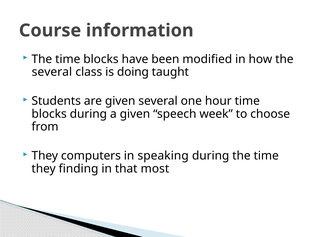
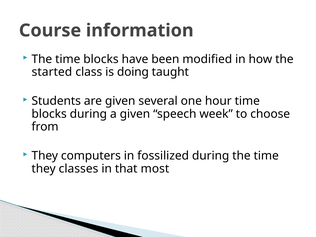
several at (52, 72): several -> started
speaking: speaking -> fossilized
finding: finding -> classes
